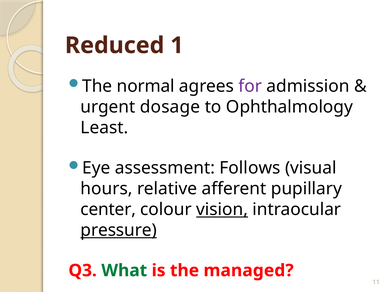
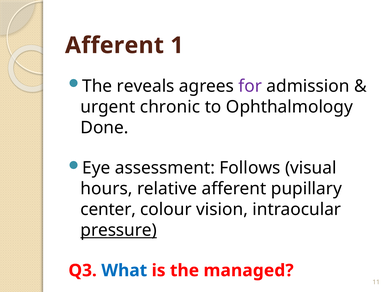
Reduced at (115, 45): Reduced -> Afferent
normal: normal -> reveals
dosage: dosage -> chronic
Least: Least -> Done
vision underline: present -> none
What colour: green -> blue
